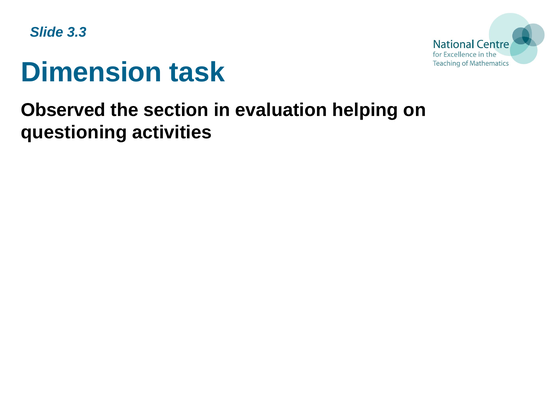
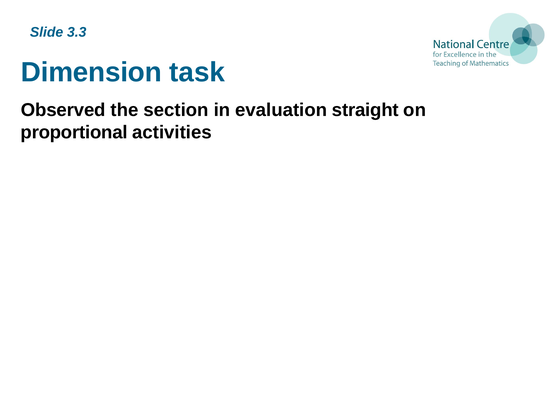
helping: helping -> straight
questioning: questioning -> proportional
